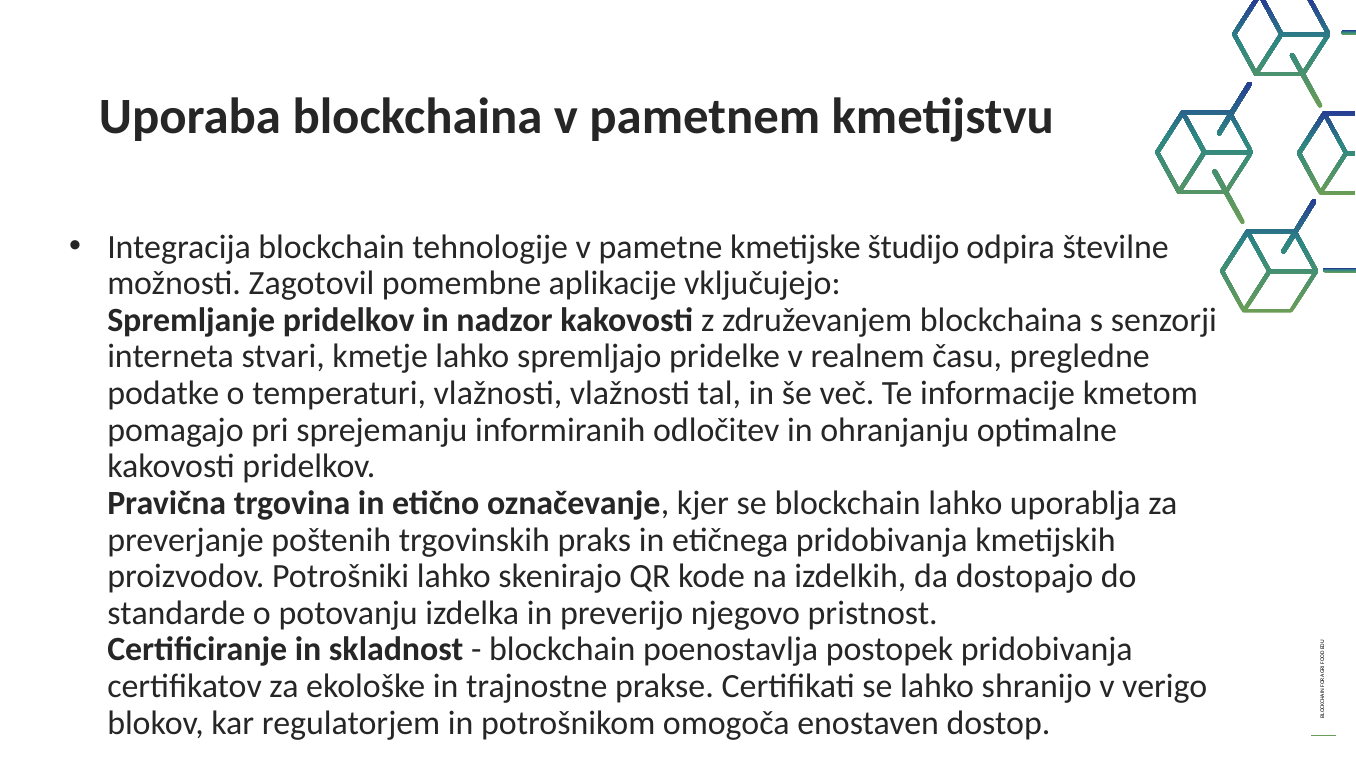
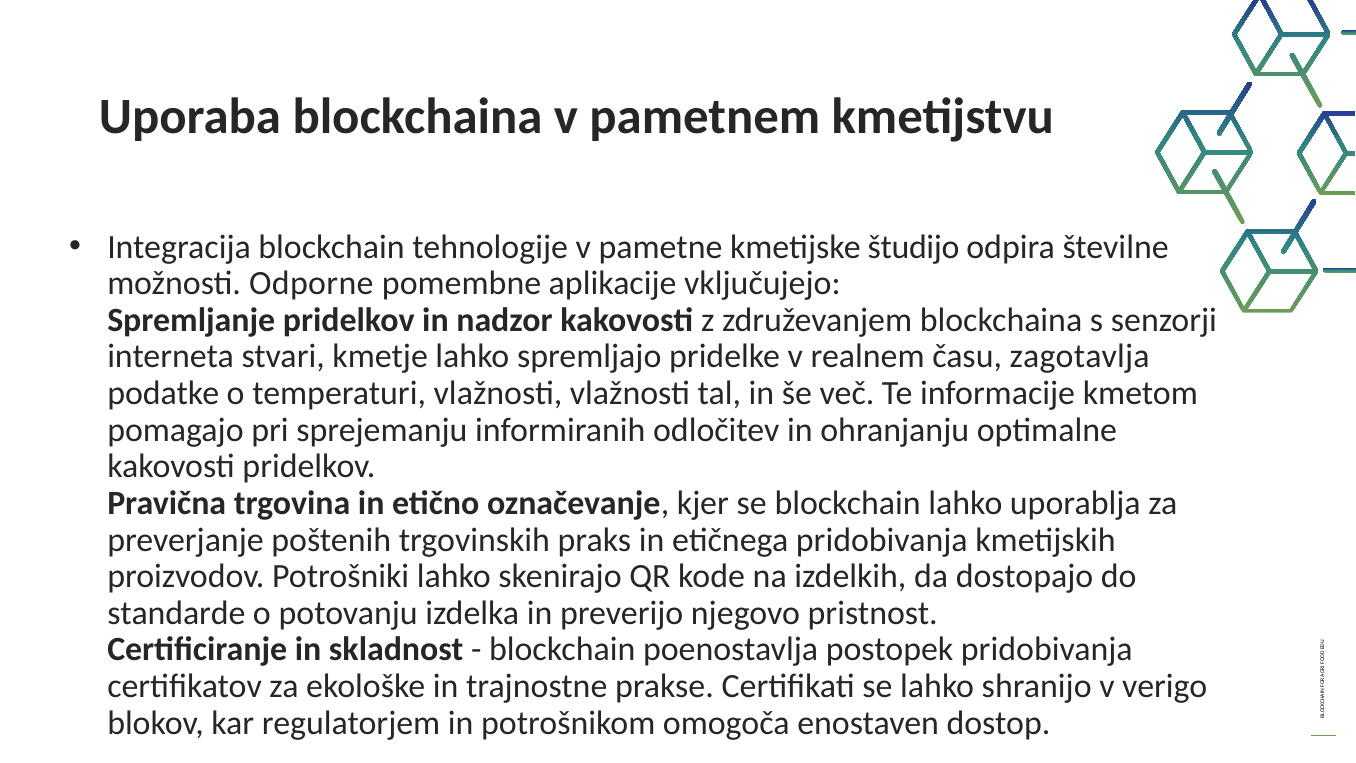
Zagotovil: Zagotovil -> Odporne
pregledne: pregledne -> zagotavlja
